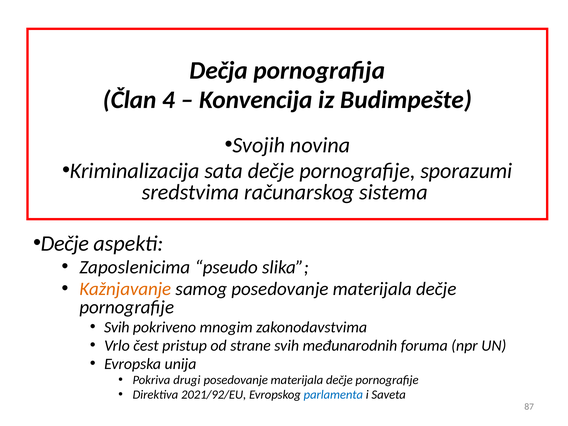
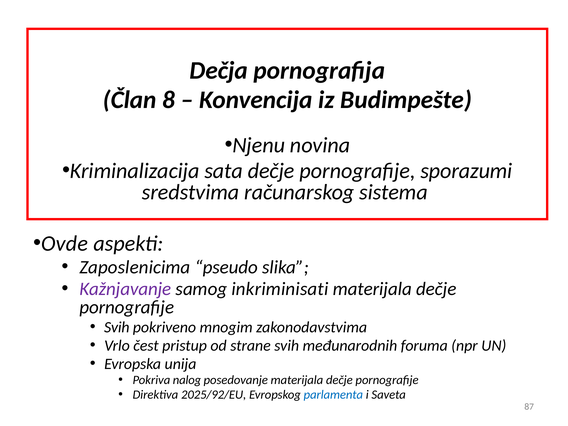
4: 4 -> 8
Svojih: Svojih -> Njenu
Dečje at (65, 244): Dečje -> Ovde
Kažnjavanje colour: orange -> purple
samog posedovanje: posedovanje -> inkriminisati
drugi: drugi -> nalog
2021/92/EU: 2021/92/EU -> 2025/92/EU
